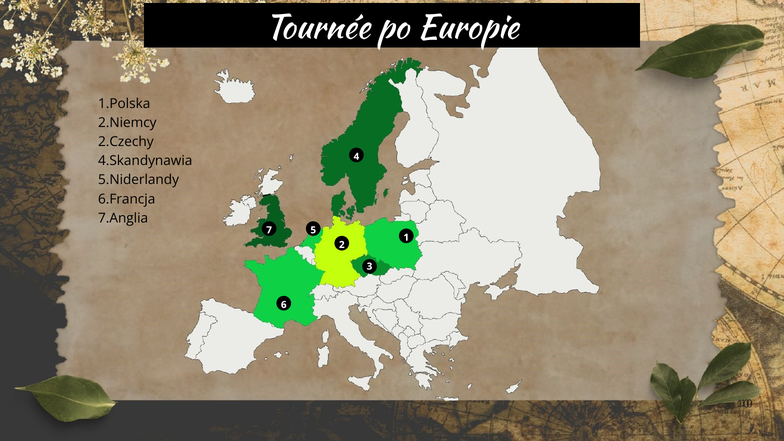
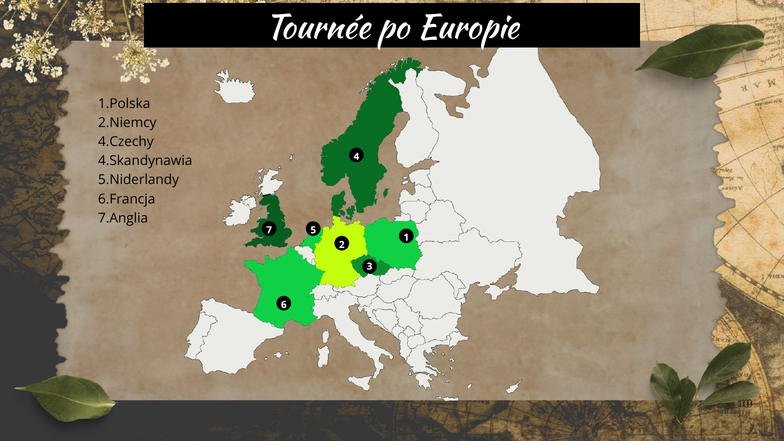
2.Czechy: 2.Czechy -> 4.Czechy
